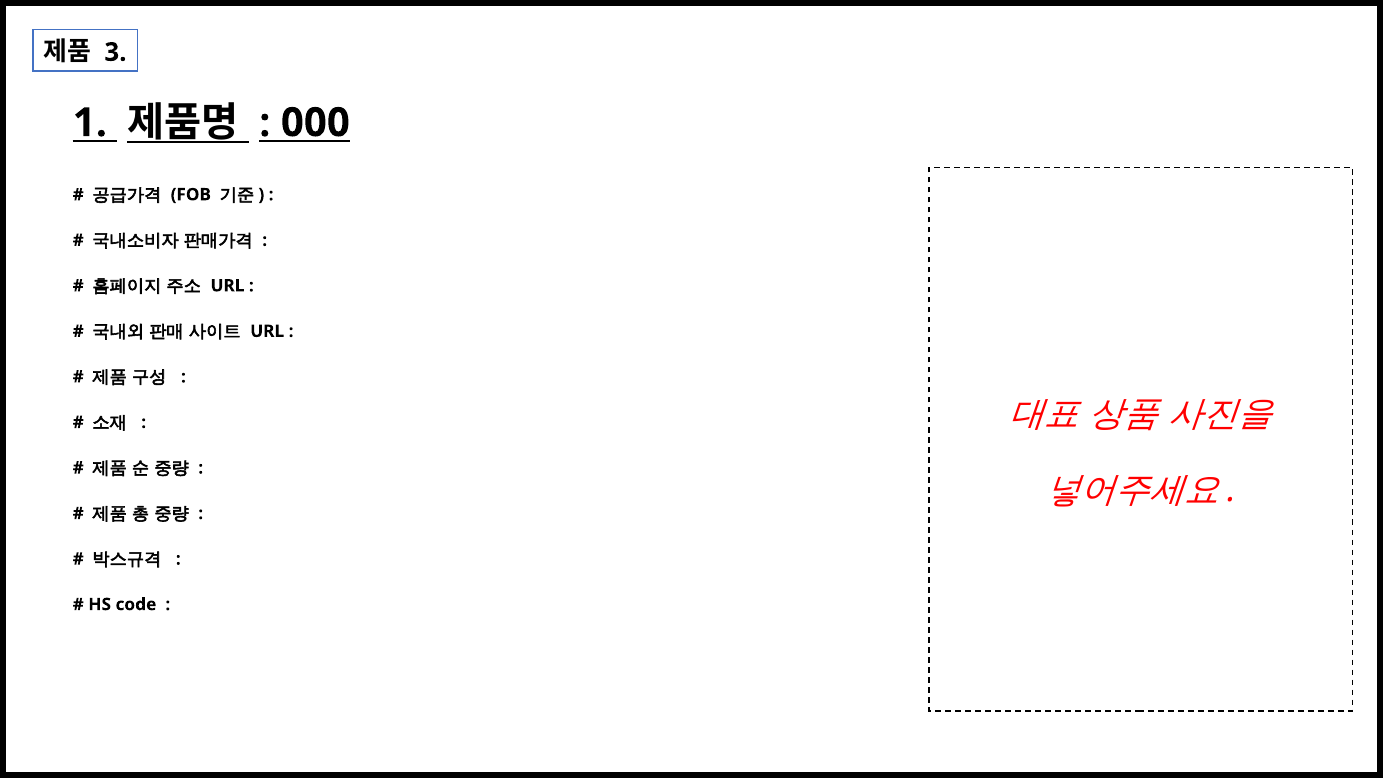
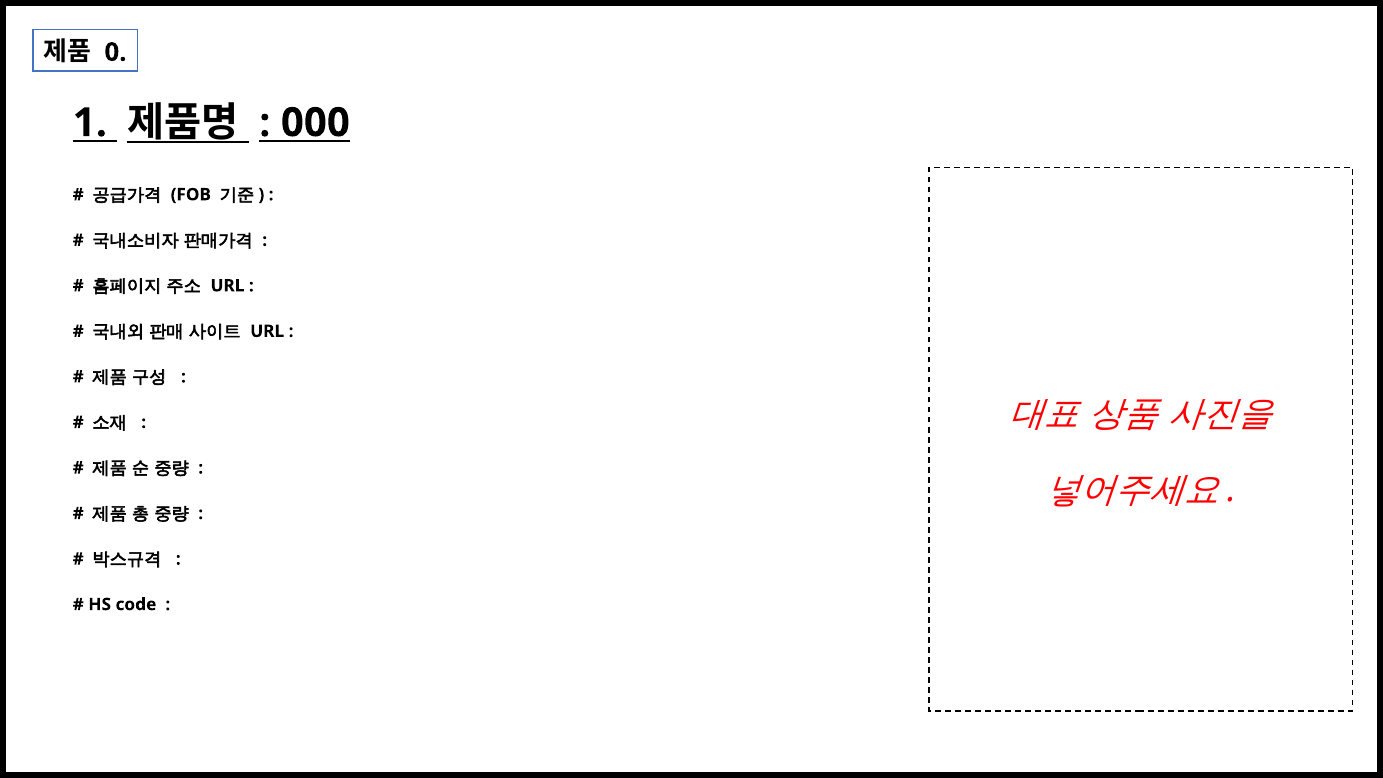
3: 3 -> 0
